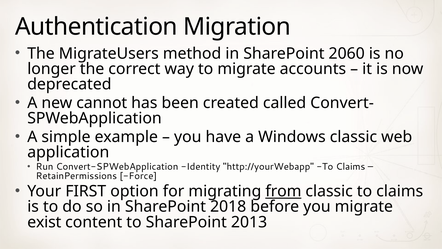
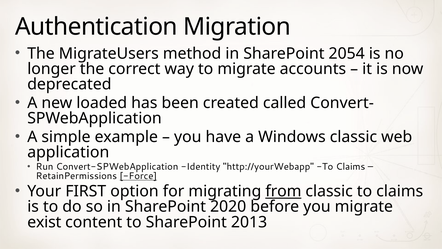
2060: 2060 -> 2054
cannot: cannot -> loaded
Force underline: none -> present
2018: 2018 -> 2020
